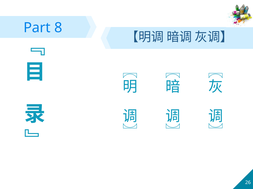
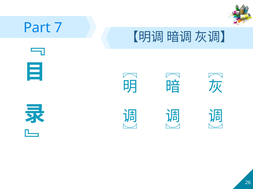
8: 8 -> 7
